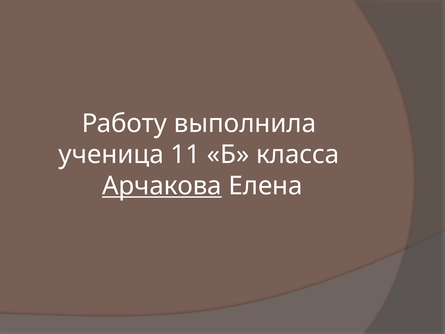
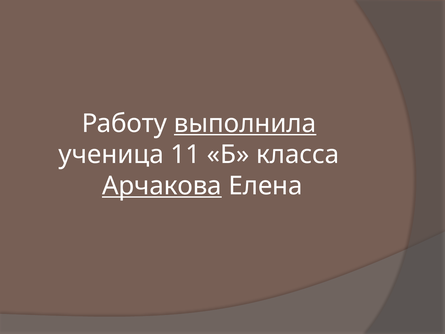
выполнила underline: none -> present
